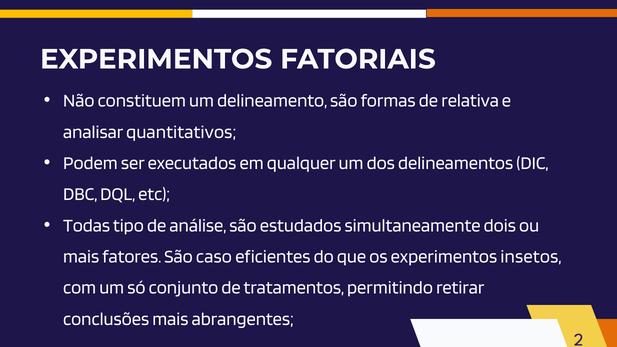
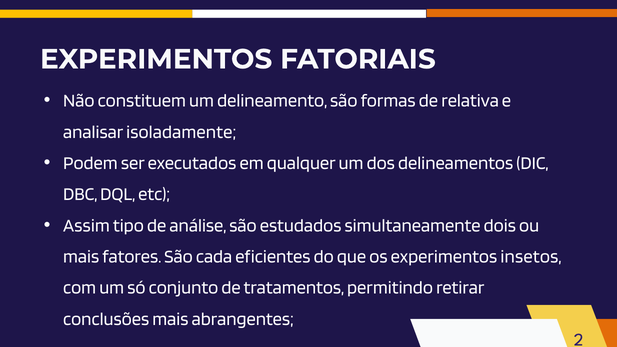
quantitativos: quantitativos -> isoladamente
Todas: Todas -> Assim
caso: caso -> cada
